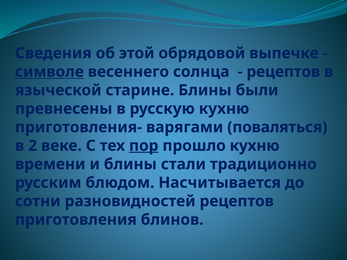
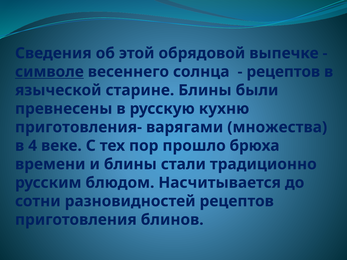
поваляться: поваляться -> множества
2: 2 -> 4
пор underline: present -> none
прошло кухню: кухню -> брюха
